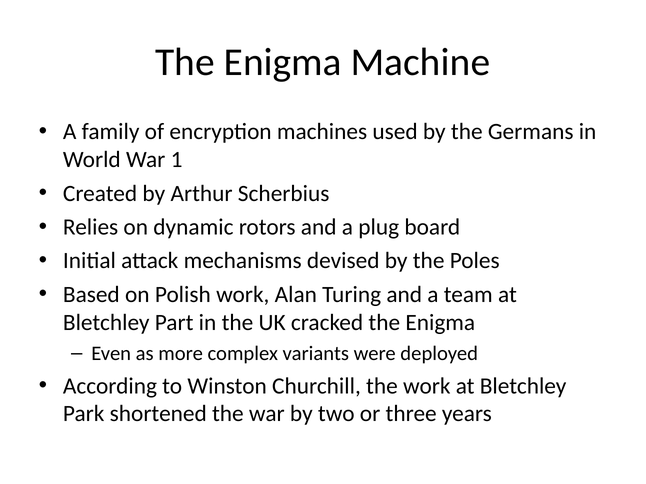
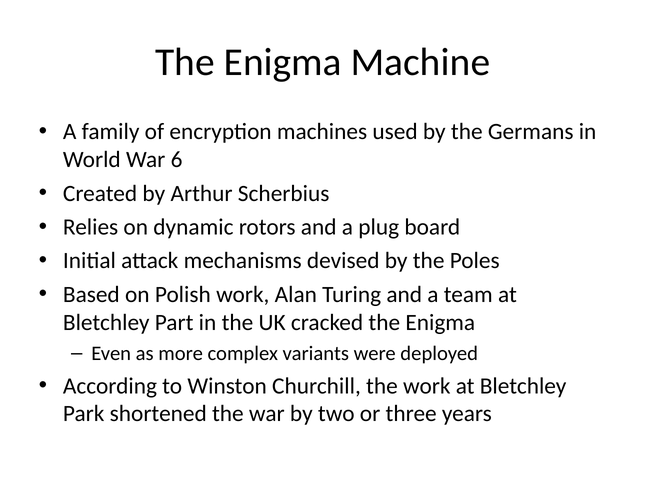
1: 1 -> 6
